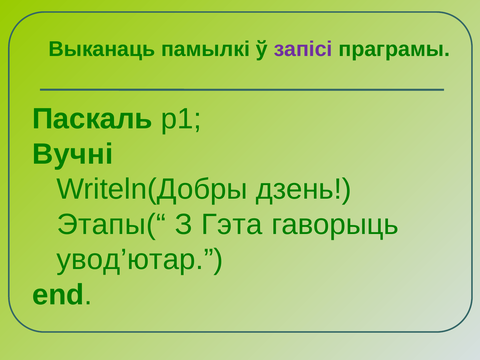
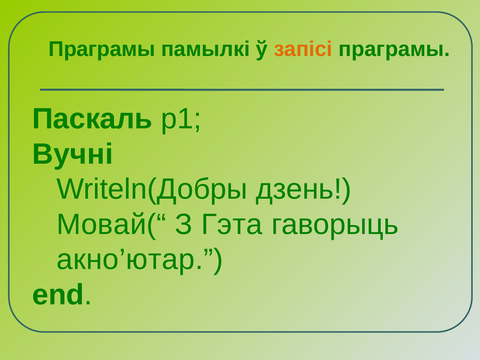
Выканаць at (102, 49): Выканаць -> Праграмы
запісі colour: purple -> orange
Этапы(“: Этапы(“ -> Мовай(“
увод’ютар: увод’ютар -> акно’ютар
